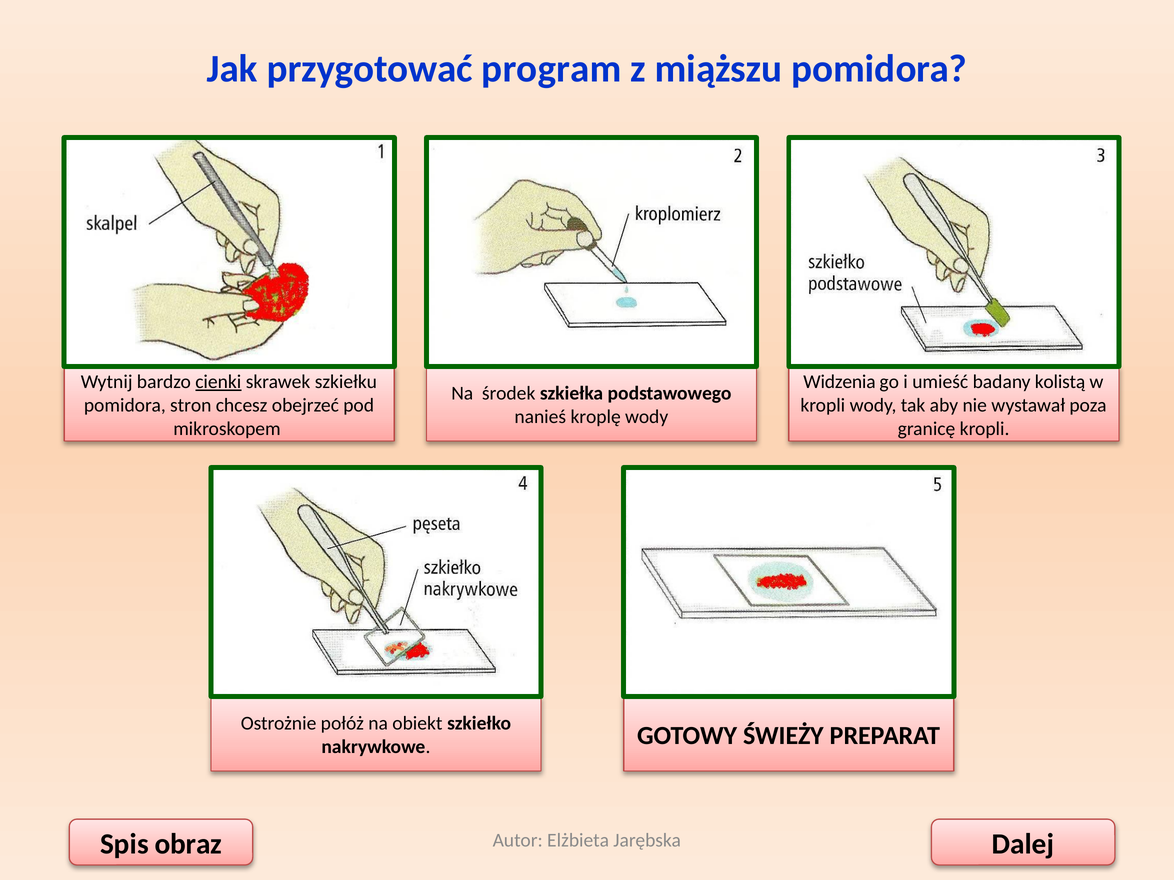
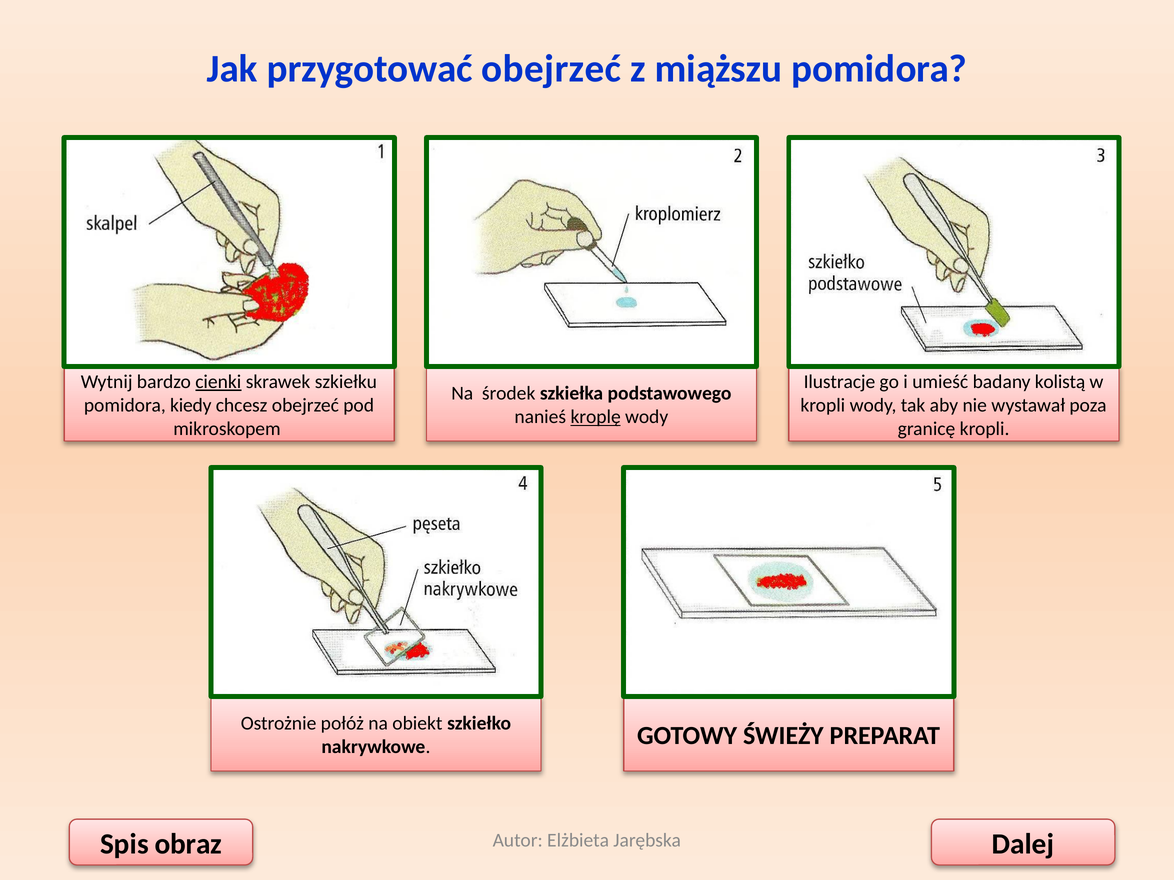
przygotować program: program -> obejrzeć
Widzenia: Widzenia -> Ilustracje
stron: stron -> kiedy
kroplę underline: none -> present
